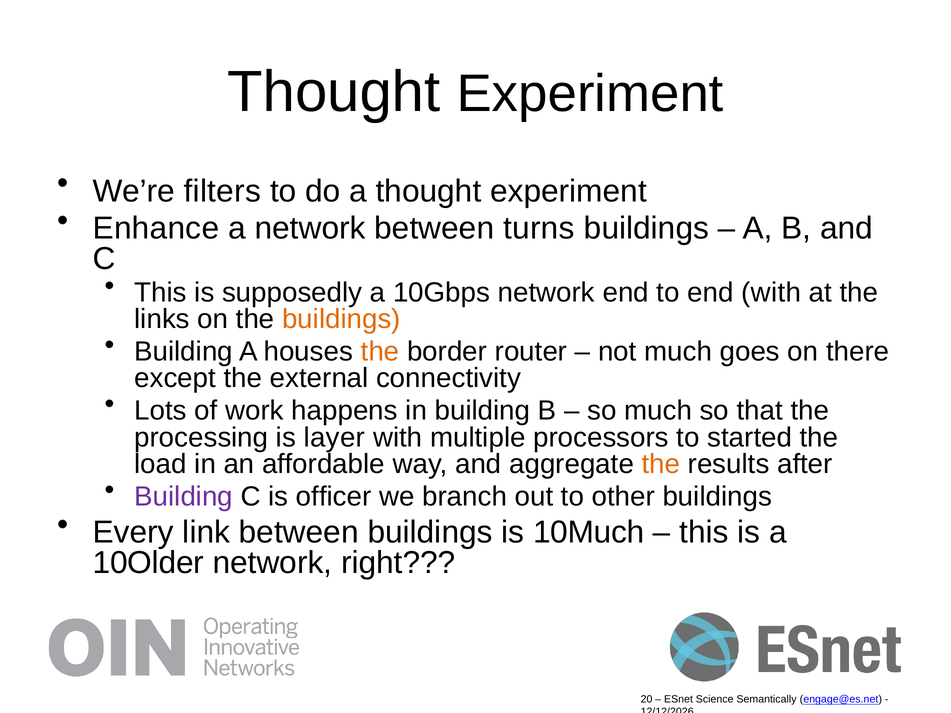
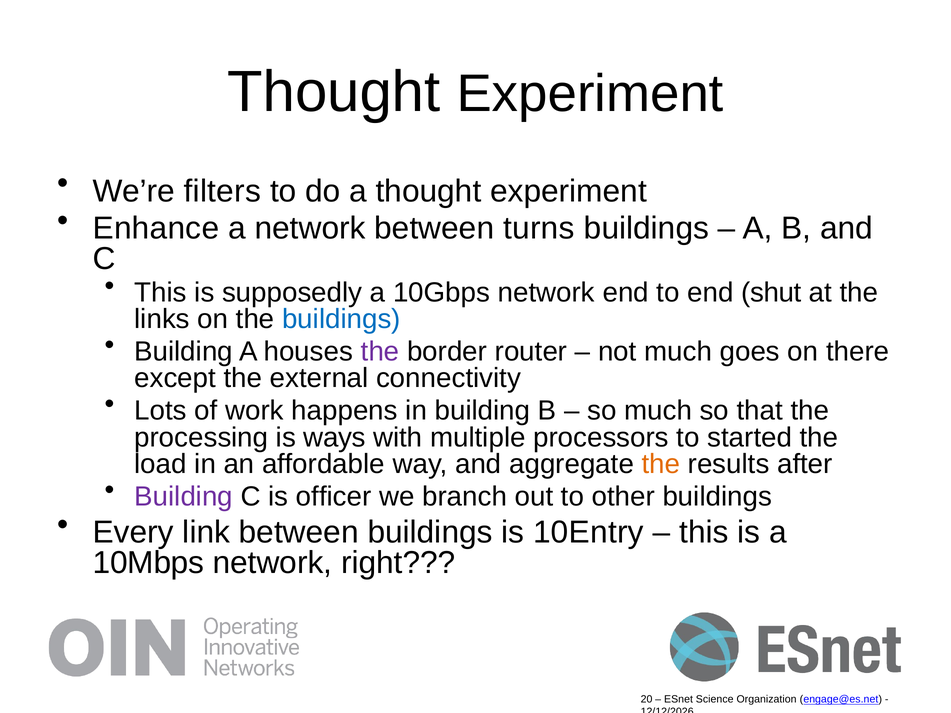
end with: with -> shut
buildings at (341, 319) colour: orange -> blue
the at (380, 352) colour: orange -> purple
layer: layer -> ways
10Much: 10Much -> 10Entry
10Older: 10Older -> 10Mbps
Semantically: Semantically -> Organization
